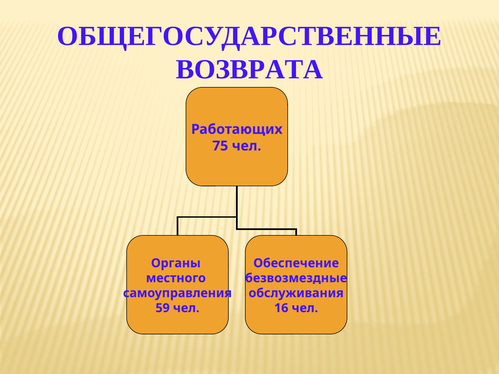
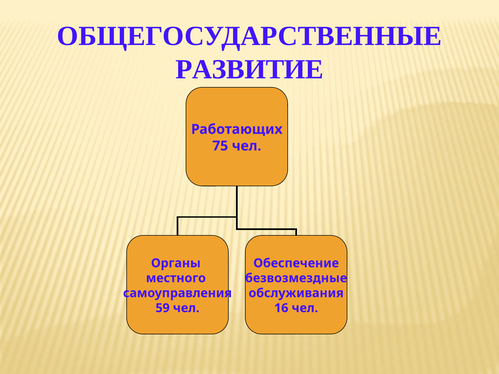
ВОЗВРАТА: ВОЗВРАТА -> РАЗВИТИЕ
